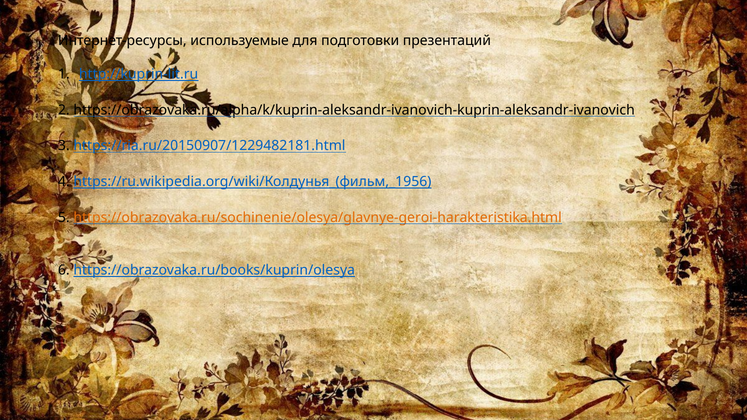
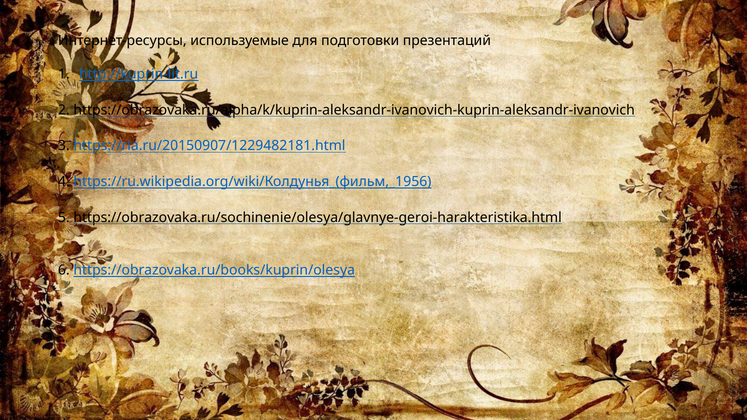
https://obrazovaka.ru/sochinenie/olesya/glavnye-geroi-harakteristika.html colour: orange -> black
